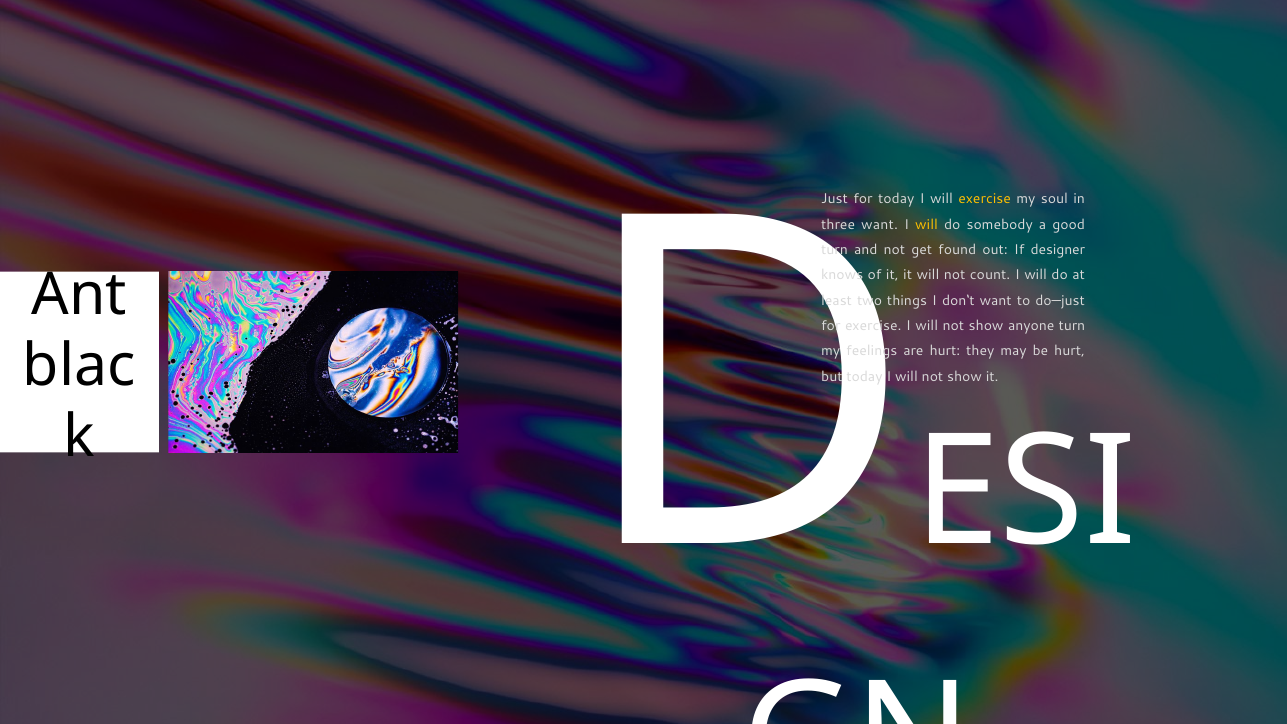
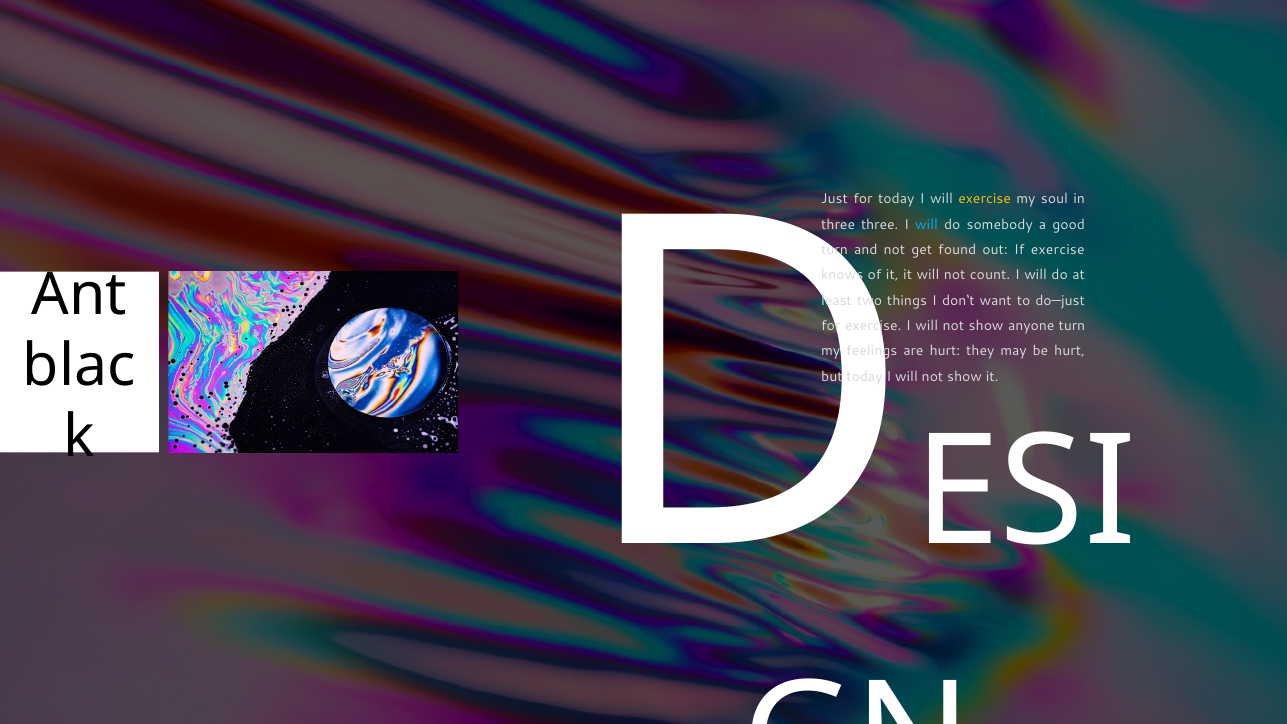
three want: want -> three
will at (927, 225) colour: yellow -> light blue
If designer: designer -> exercise
